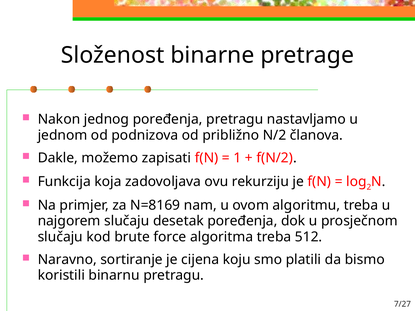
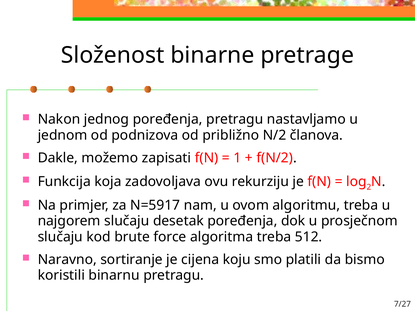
N=8169: N=8169 -> N=5917
